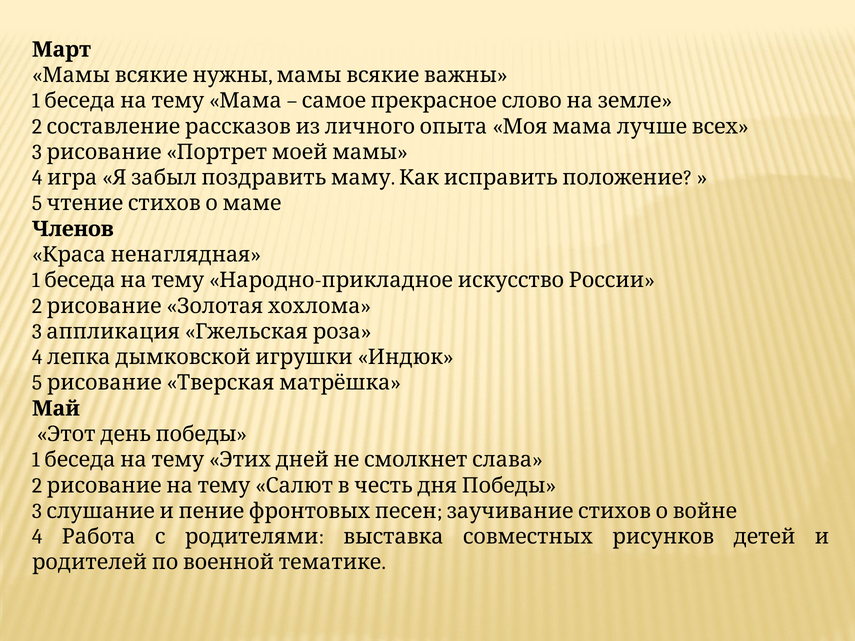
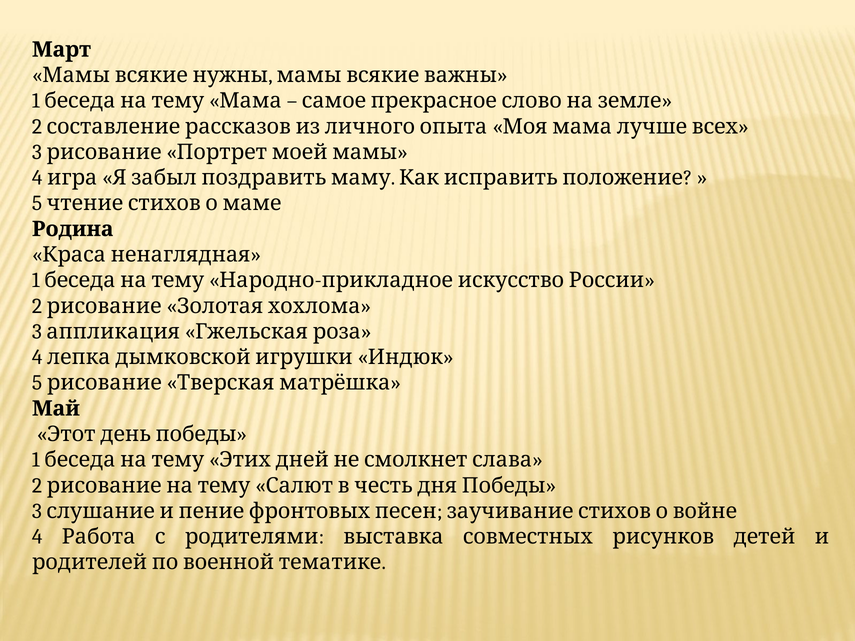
Членов: Членов -> Родина
